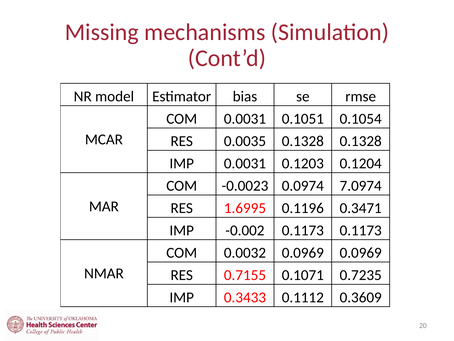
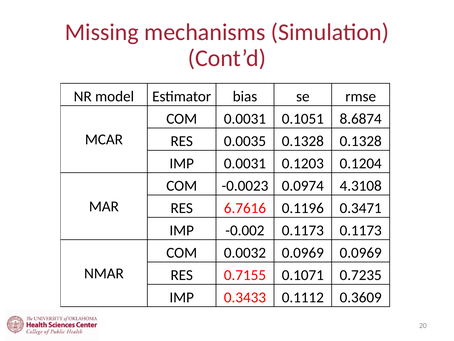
0.1054: 0.1054 -> 8.6874
7.0974: 7.0974 -> 4.3108
1.6995: 1.6995 -> 6.7616
